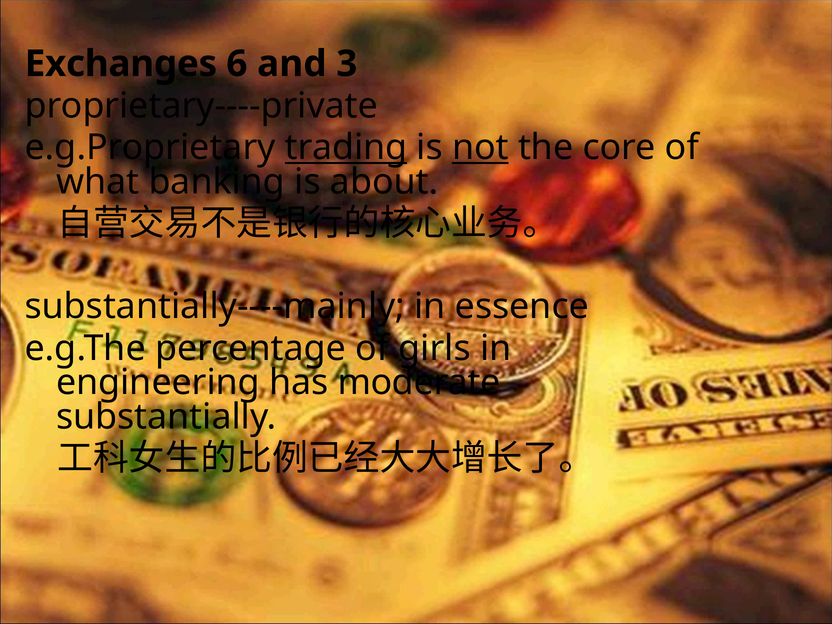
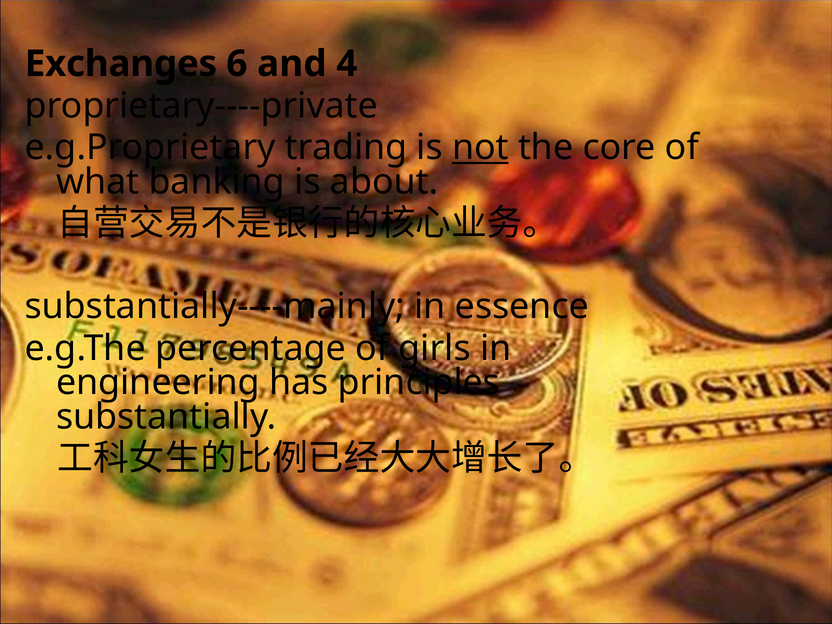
3: 3 -> 4
trading underline: present -> none
moderate: moderate -> principles
